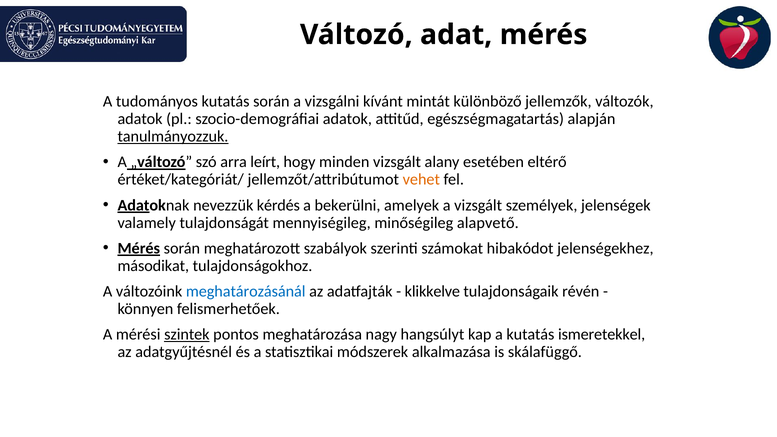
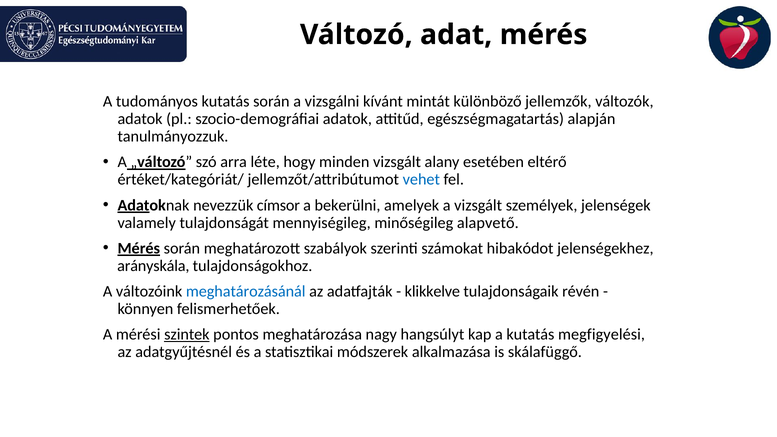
tanulmányozzuk underline: present -> none
leírt: leírt -> léte
vehet colour: orange -> blue
kérdés: kérdés -> címsor
másodikat: másodikat -> arányskála
ismeretekkel: ismeretekkel -> megfigyelési
